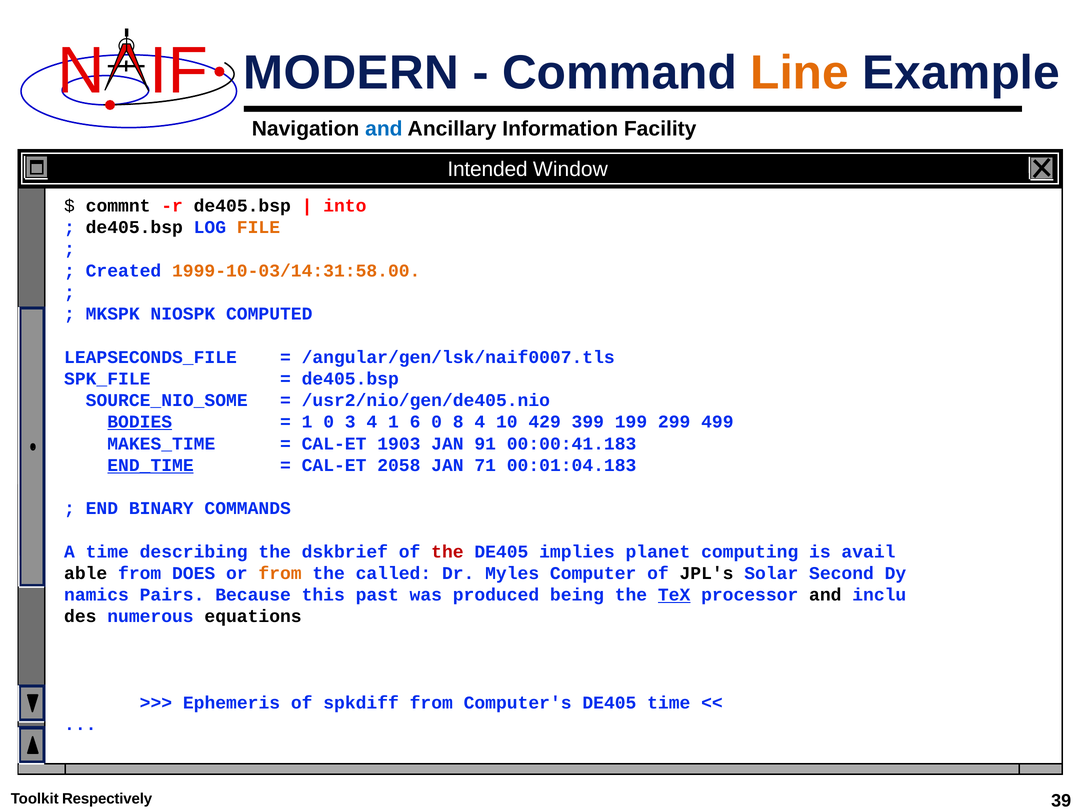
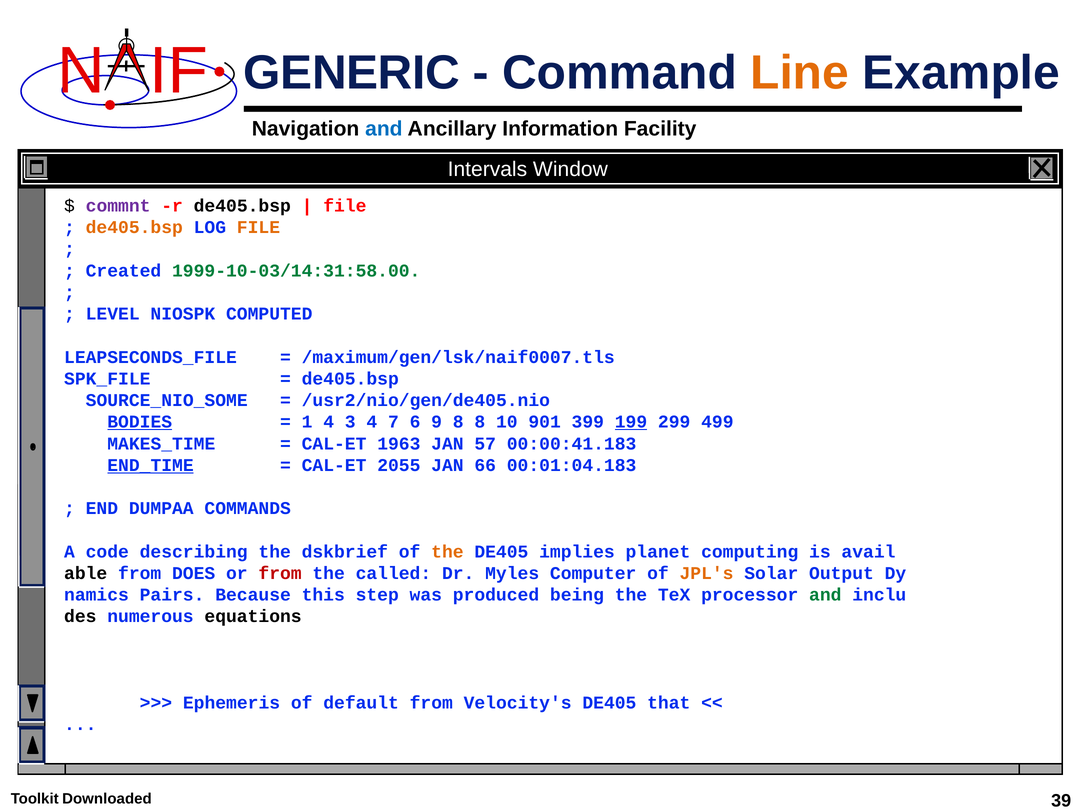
MODERN: MODERN -> GENERIC
Intended: Intended -> Intervals
commnt colour: black -> purple
into at (345, 206): into -> file
de405.bsp at (134, 227) colour: black -> orange
1999-10-03/14:31:58.00 colour: orange -> green
MKSPK: MKSPK -> LEVEL
/angular/gen/lsk/naif0007.tls: /angular/gen/lsk/naif0007.tls -> /maximum/gen/lsk/naif0007.tls
1 0: 0 -> 4
4 1: 1 -> 7
6 0: 0 -> 9
8 4: 4 -> 8
429: 429 -> 901
199 underline: none -> present
1903: 1903 -> 1963
91: 91 -> 57
2058: 2058 -> 2055
71: 71 -> 66
BINARY: BINARY -> DUMPAA
A time: time -> code
the at (447, 552) colour: red -> orange
from at (280, 573) colour: orange -> red
JPL's colour: black -> orange
Second: Second -> Output
past: past -> step
TeX underline: present -> none
and at (825, 595) colour: black -> green
spkdiff: spkdiff -> default
Computer's: Computer's -> Velocity's
DE405 time: time -> that
Respectively: Respectively -> Downloaded
